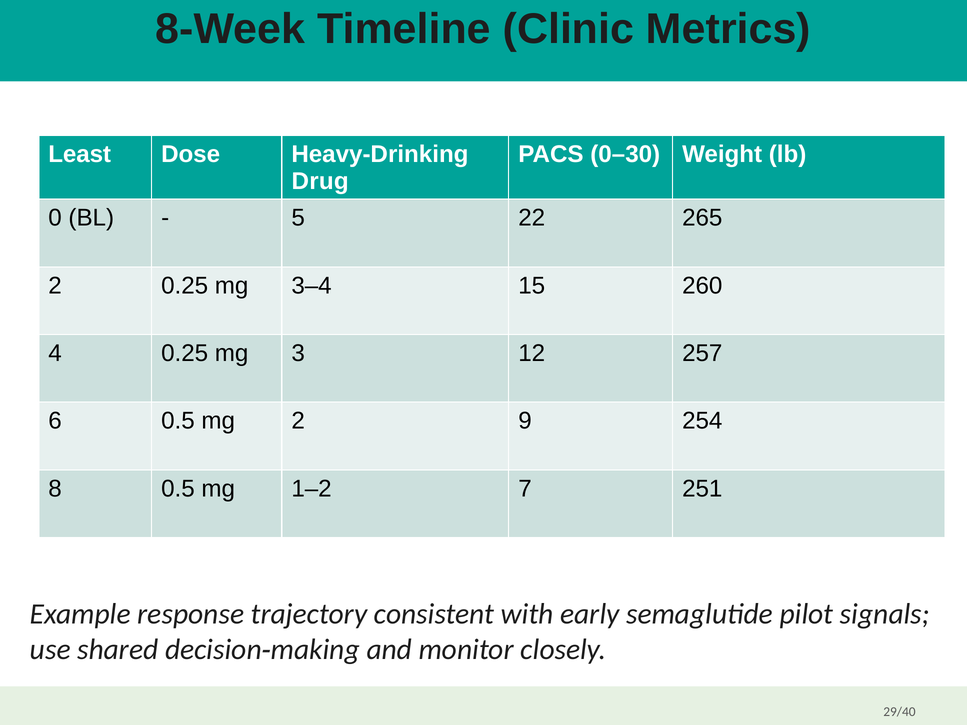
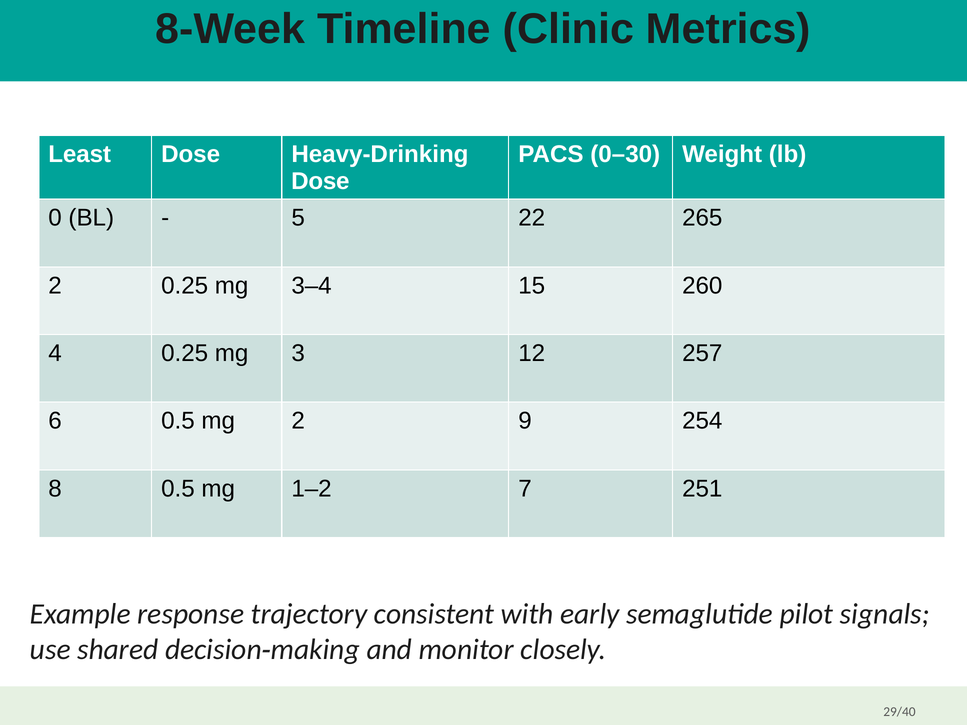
Drug at (320, 181): Drug -> Dose
